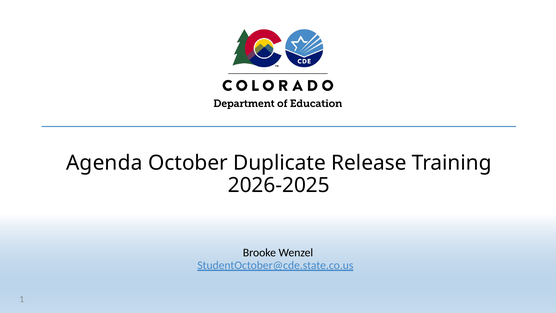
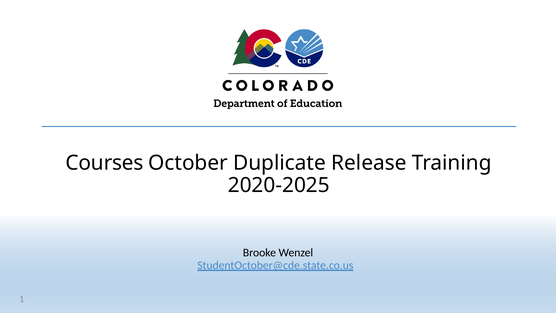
Agenda: Agenda -> Courses
2026-2025: 2026-2025 -> 2020-2025
